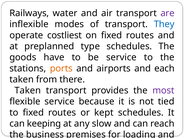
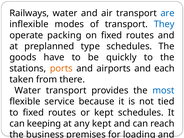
are colour: purple -> blue
costliest: costliest -> packing
be service: service -> quickly
Taken at (28, 90): Taken -> Water
most colour: purple -> blue
any slow: slow -> kept
